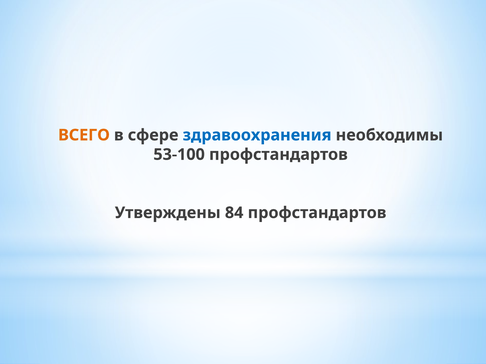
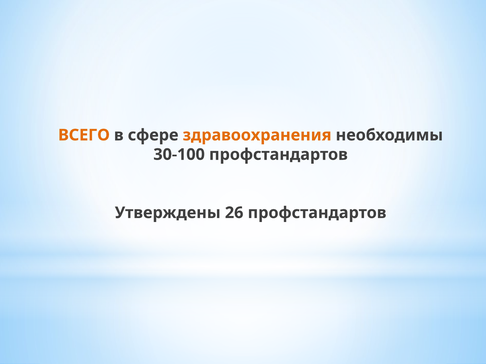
здравоохранения colour: blue -> orange
53-100: 53-100 -> 30-100
84: 84 -> 26
